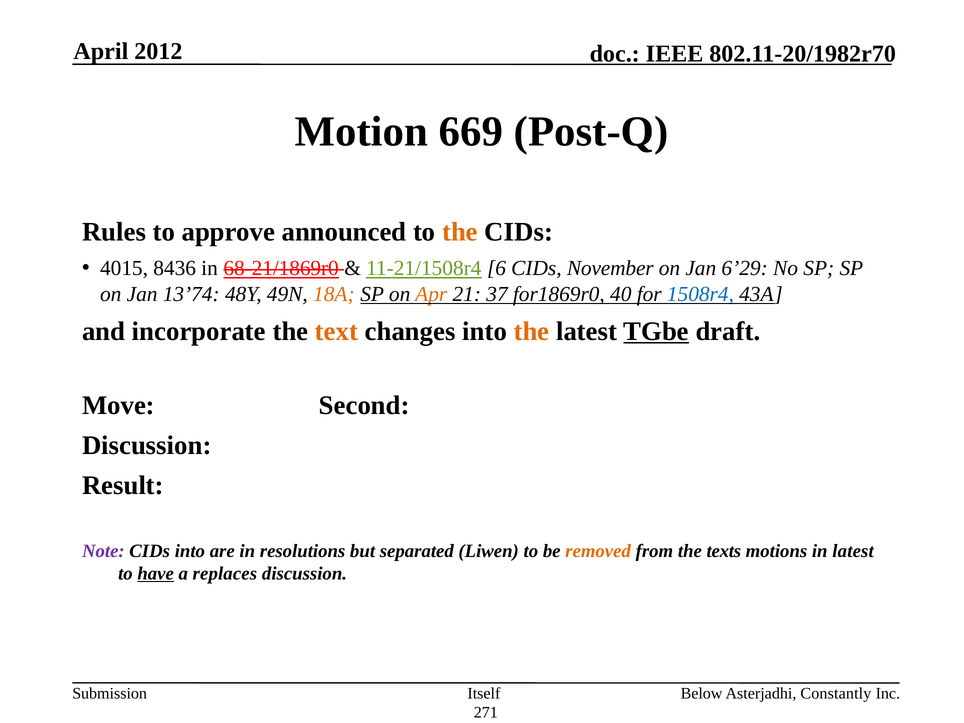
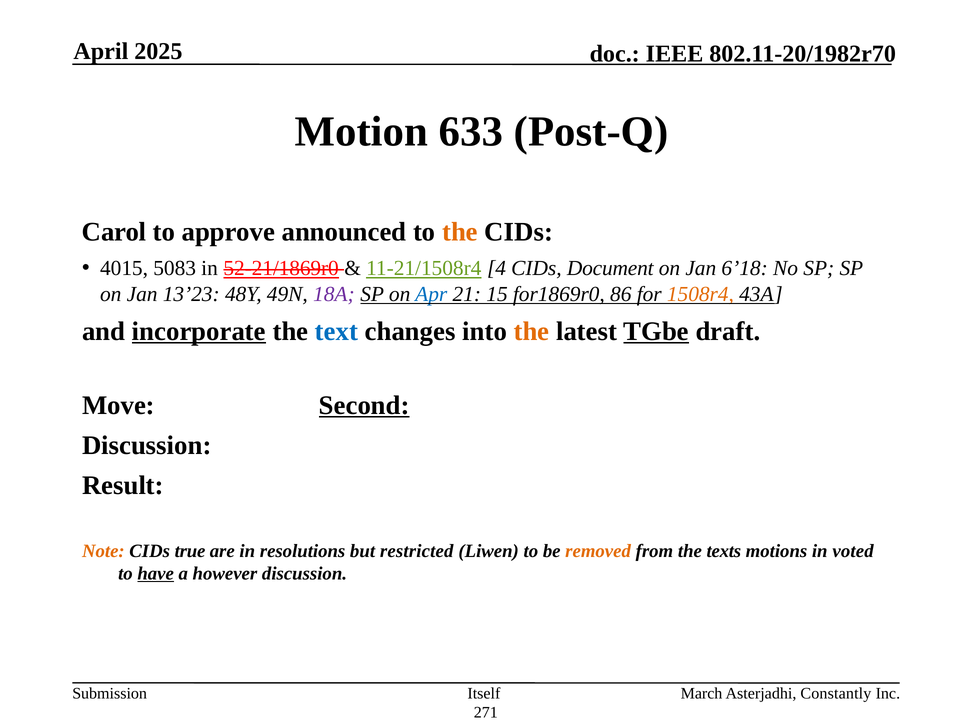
2012: 2012 -> 2025
669: 669 -> 633
Rules: Rules -> Carol
8436: 8436 -> 5083
68-21/1869r0: 68-21/1869r0 -> 52-21/1869r0
6: 6 -> 4
November: November -> Document
6’29: 6’29 -> 6’18
13’74: 13’74 -> 13’23
18A colour: orange -> purple
Apr colour: orange -> blue
37: 37 -> 15
40: 40 -> 86
1508r4 colour: blue -> orange
incorporate underline: none -> present
text colour: orange -> blue
Second underline: none -> present
Note colour: purple -> orange
CIDs into: into -> true
separated: separated -> restricted
in latest: latest -> voted
replaces: replaces -> however
Below: Below -> March
